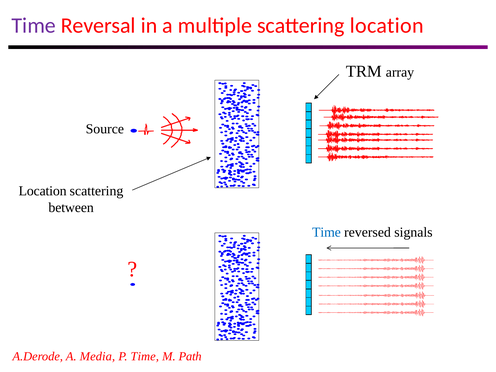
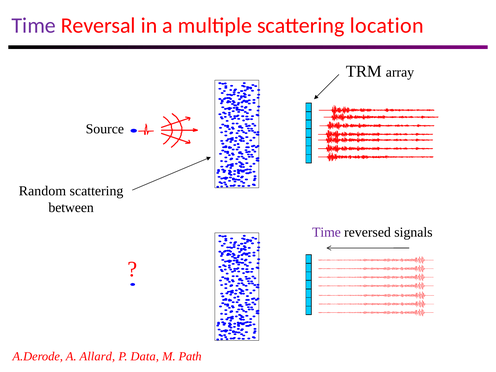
Location at (43, 191): Location -> Random
Time at (326, 232) colour: blue -> purple
Media: Media -> Allard
P Time: Time -> Data
